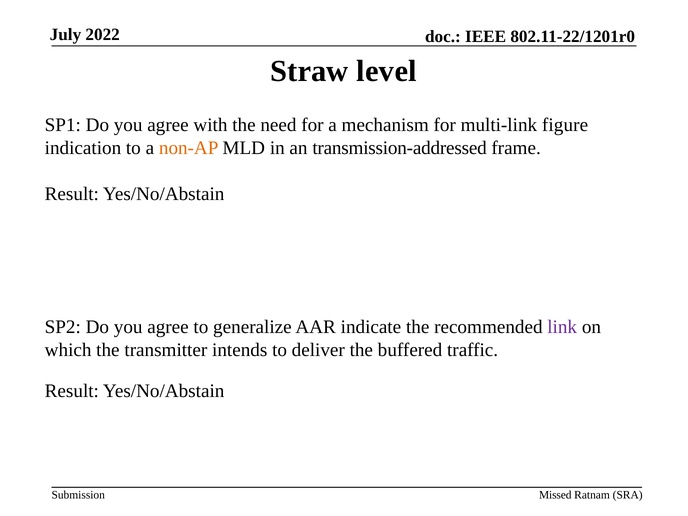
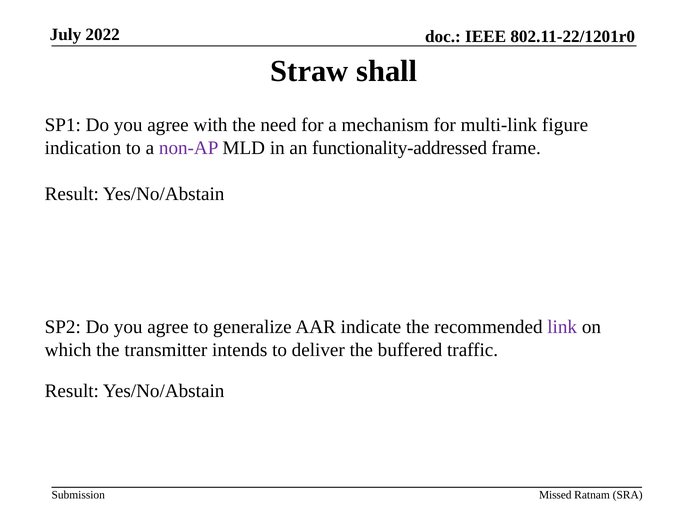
level: level -> shall
non-AP colour: orange -> purple
transmission-addressed: transmission-addressed -> functionality-addressed
